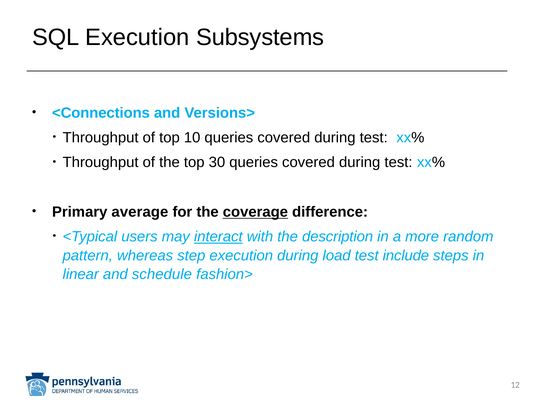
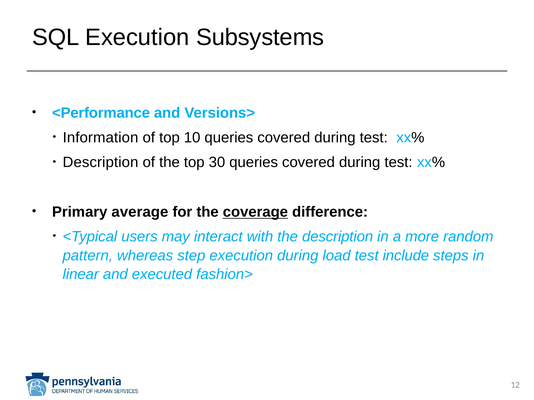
<Connections: <Connections -> <Performance
Throughput at (101, 138): Throughput -> Information
Throughput at (101, 163): Throughput -> Description
interact underline: present -> none
schedule: schedule -> executed
